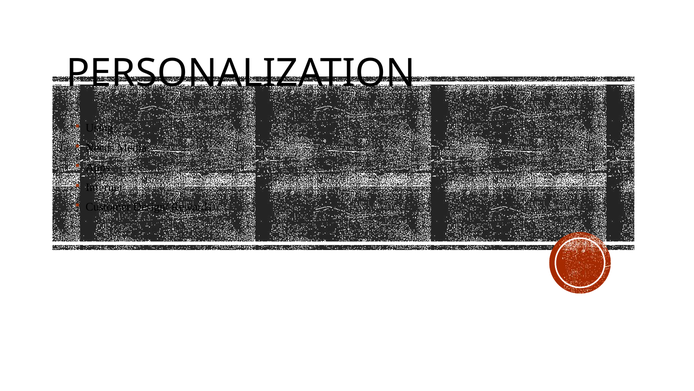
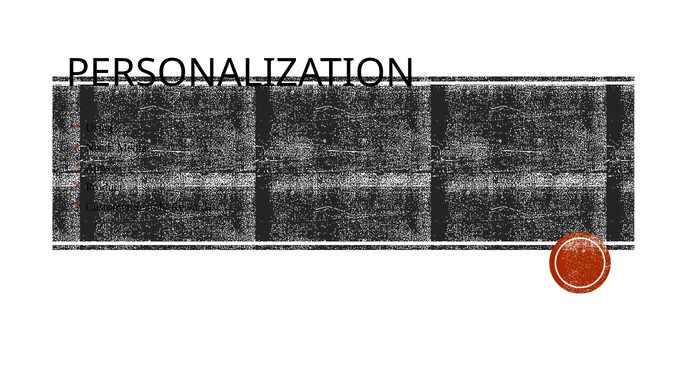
Internet: Internet -> Product
Design/: Design/ -> Search/
